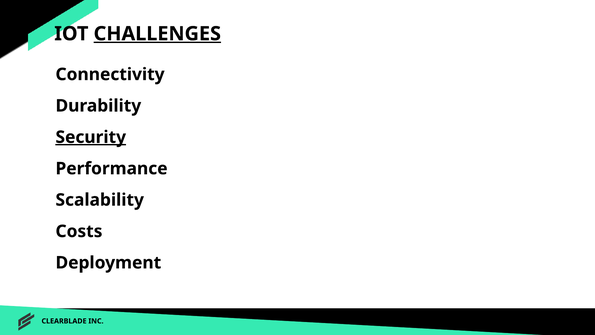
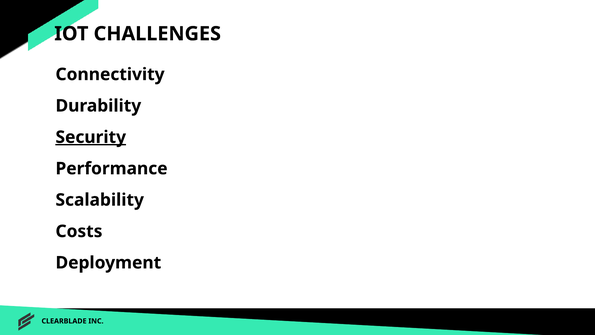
CHALLENGES underline: present -> none
